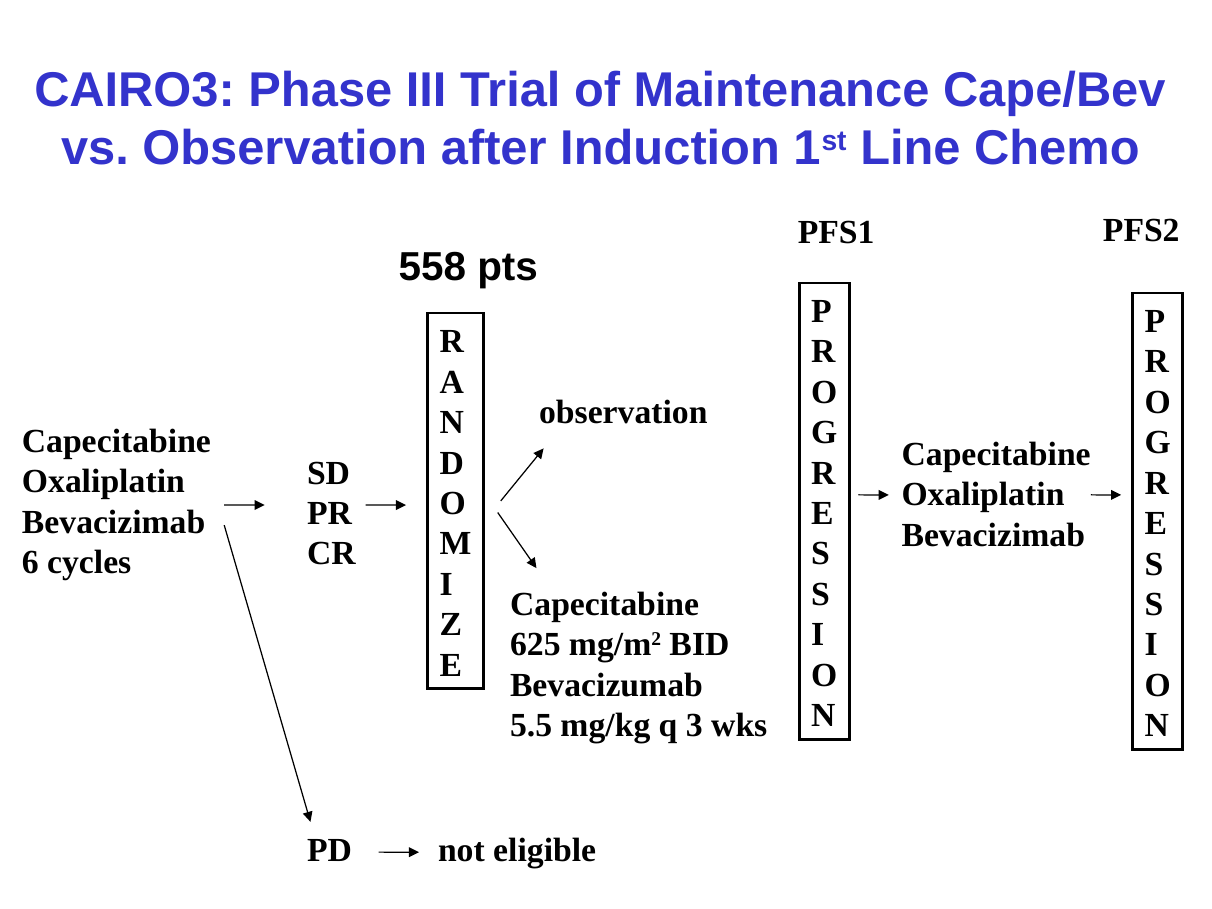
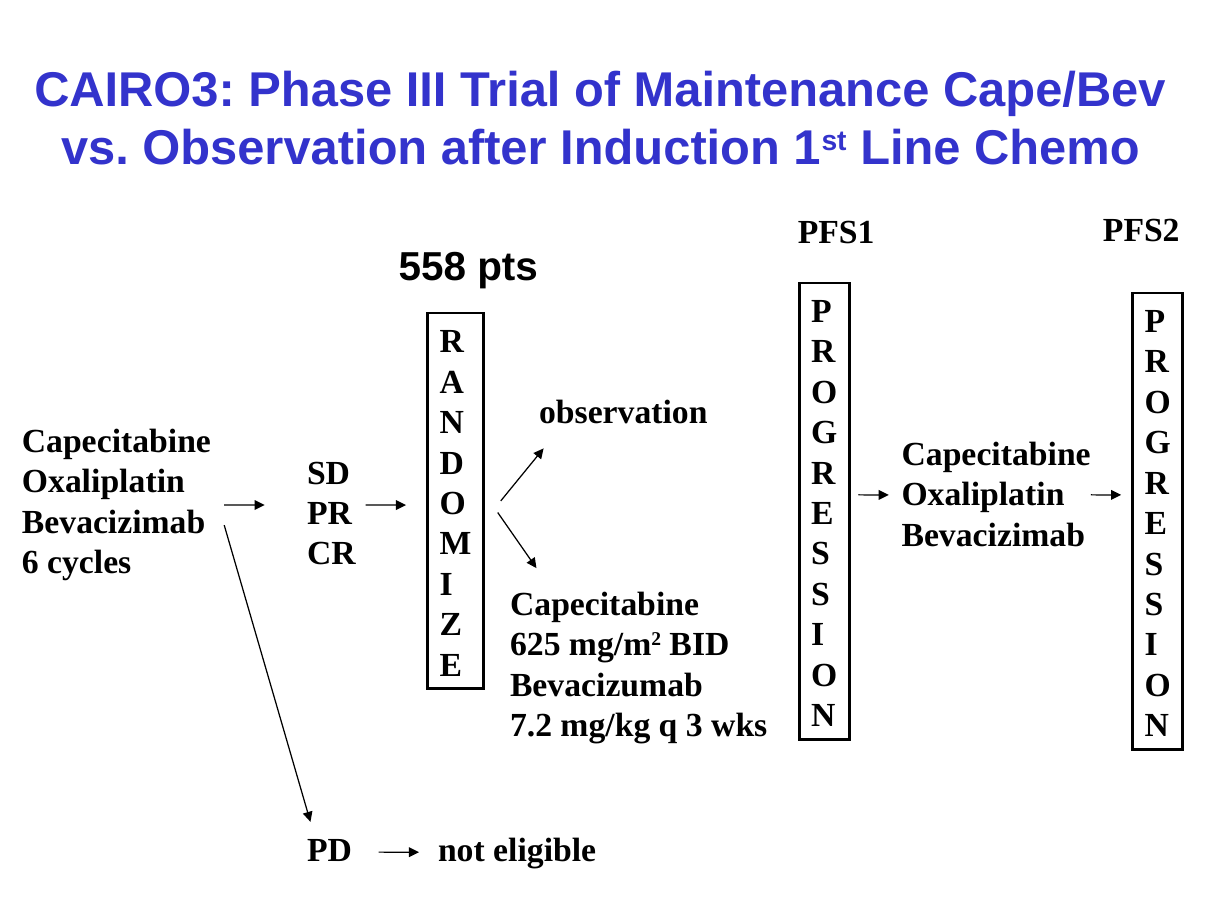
5.5: 5.5 -> 7.2
